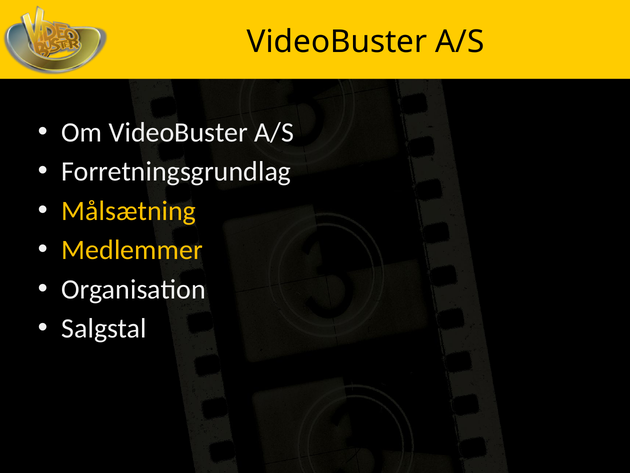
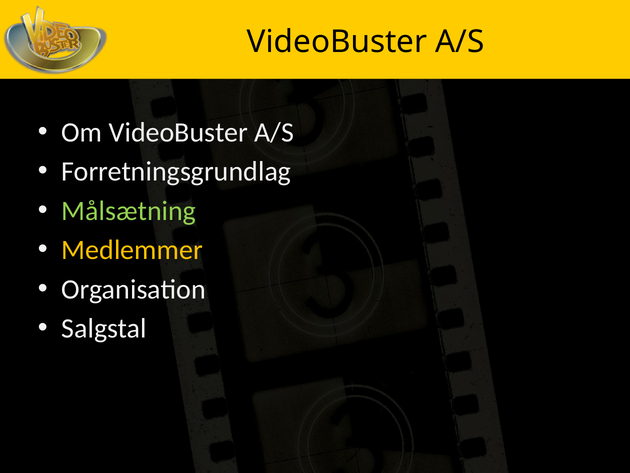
Målsætning colour: yellow -> light green
